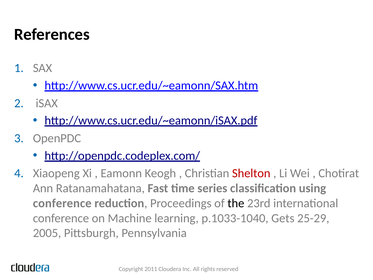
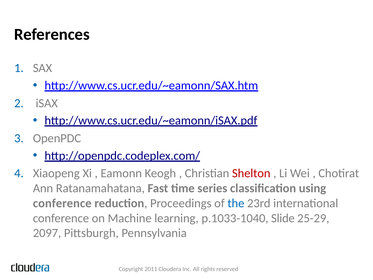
the colour: black -> blue
Gets: Gets -> Slide
2005: 2005 -> 2097
